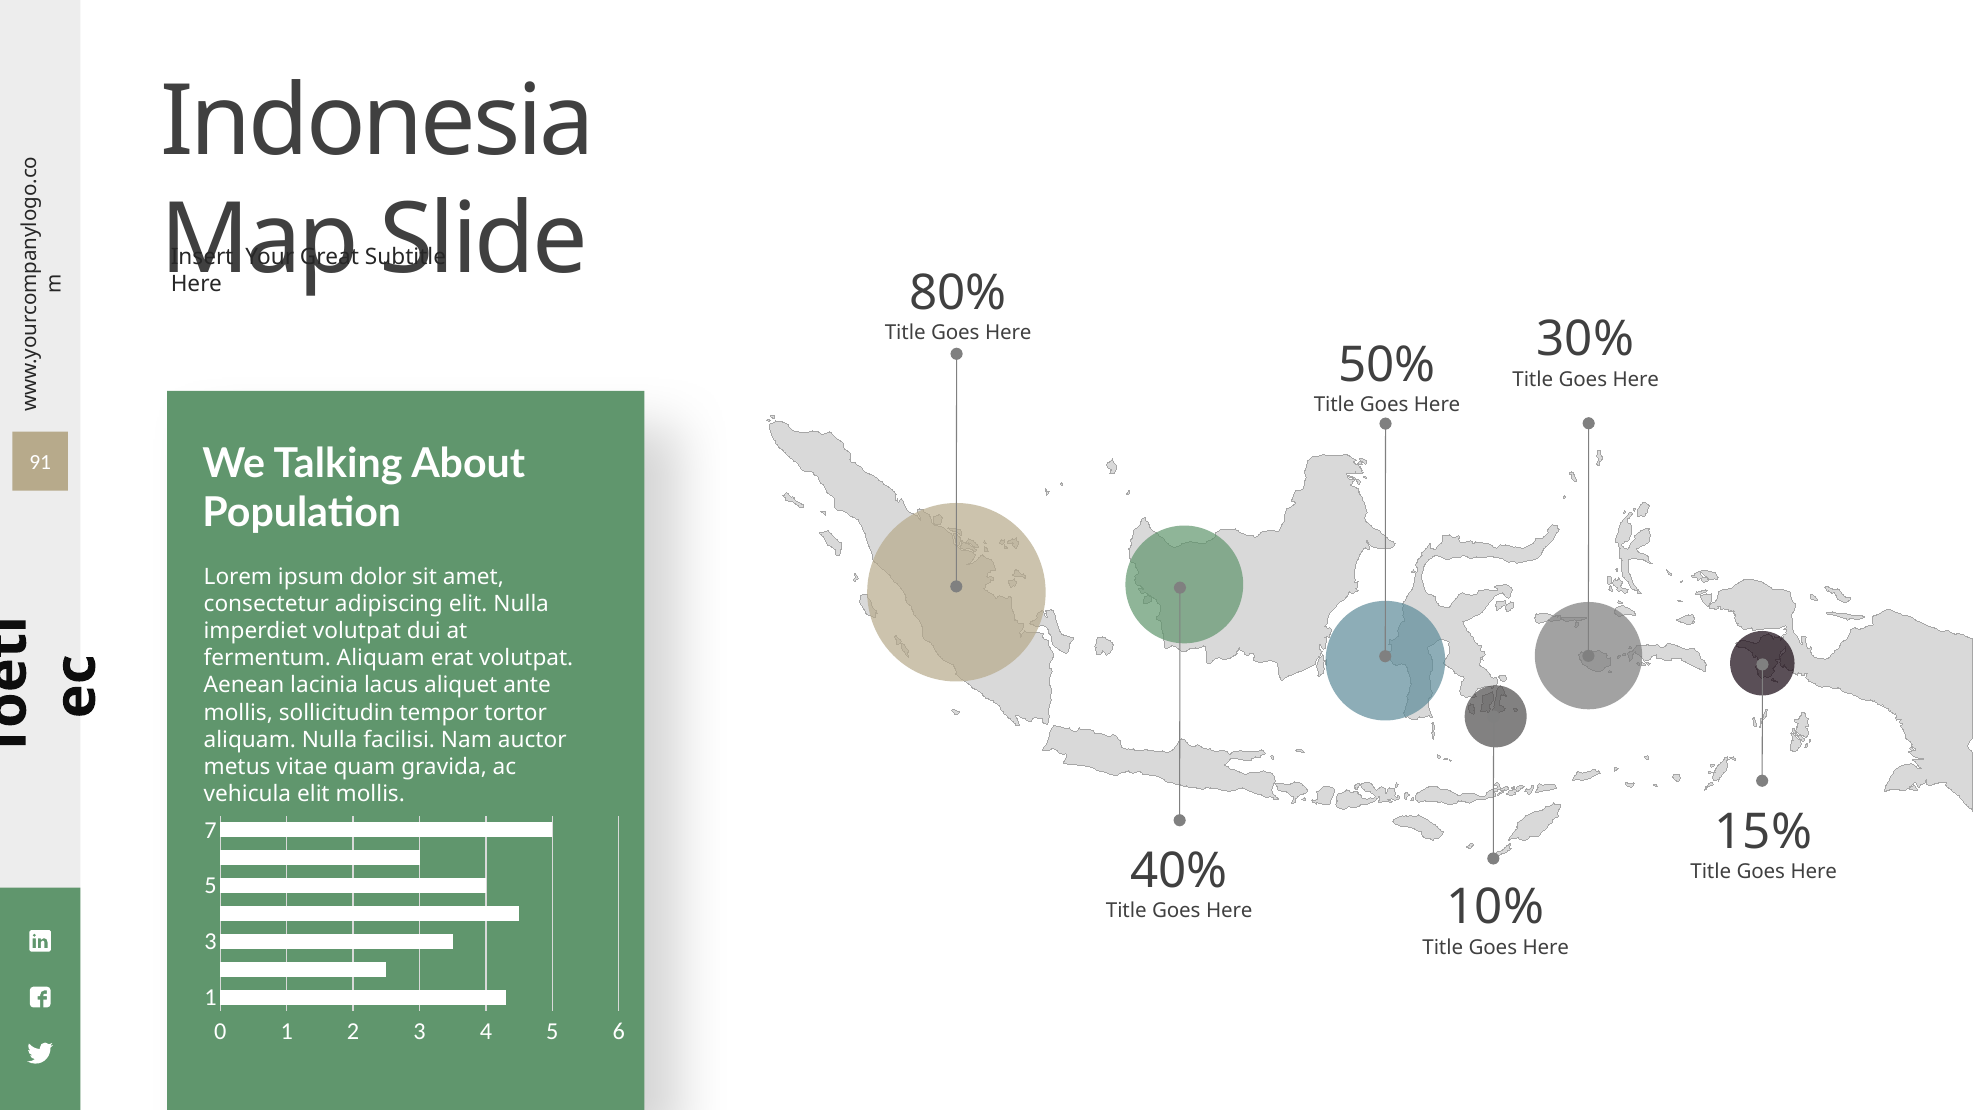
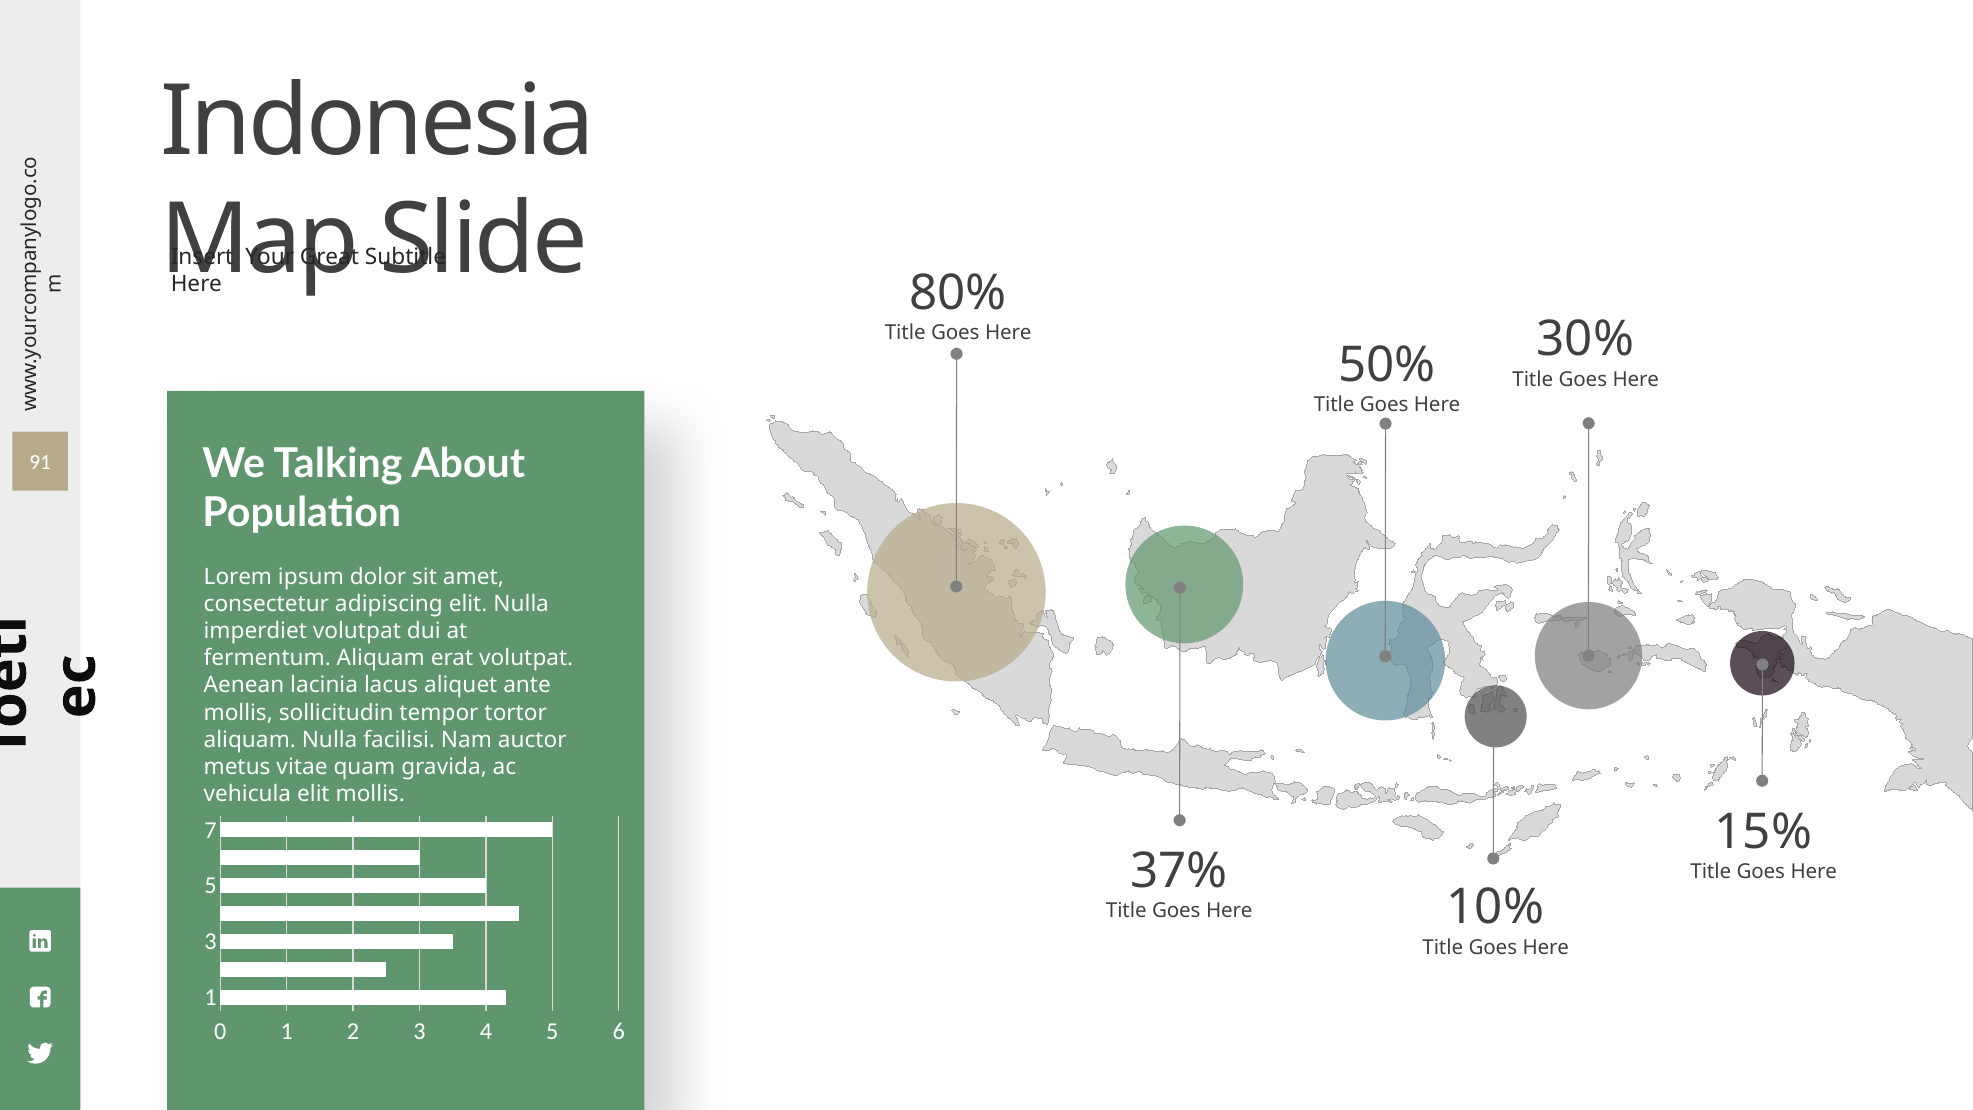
40%: 40% -> 37%
